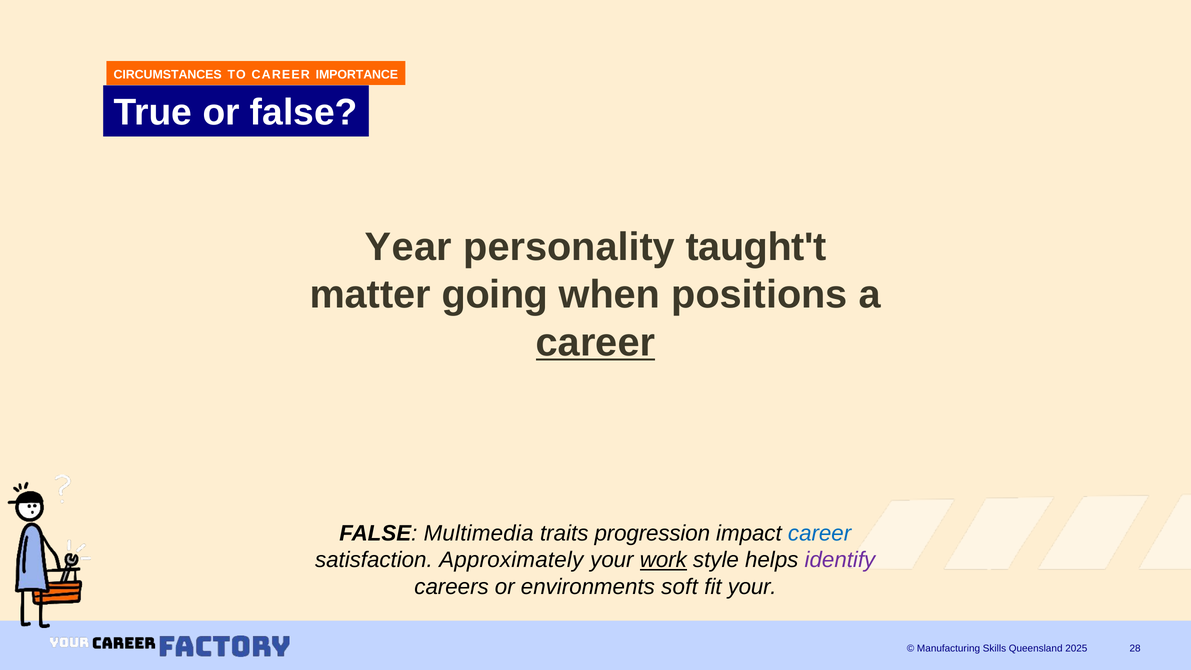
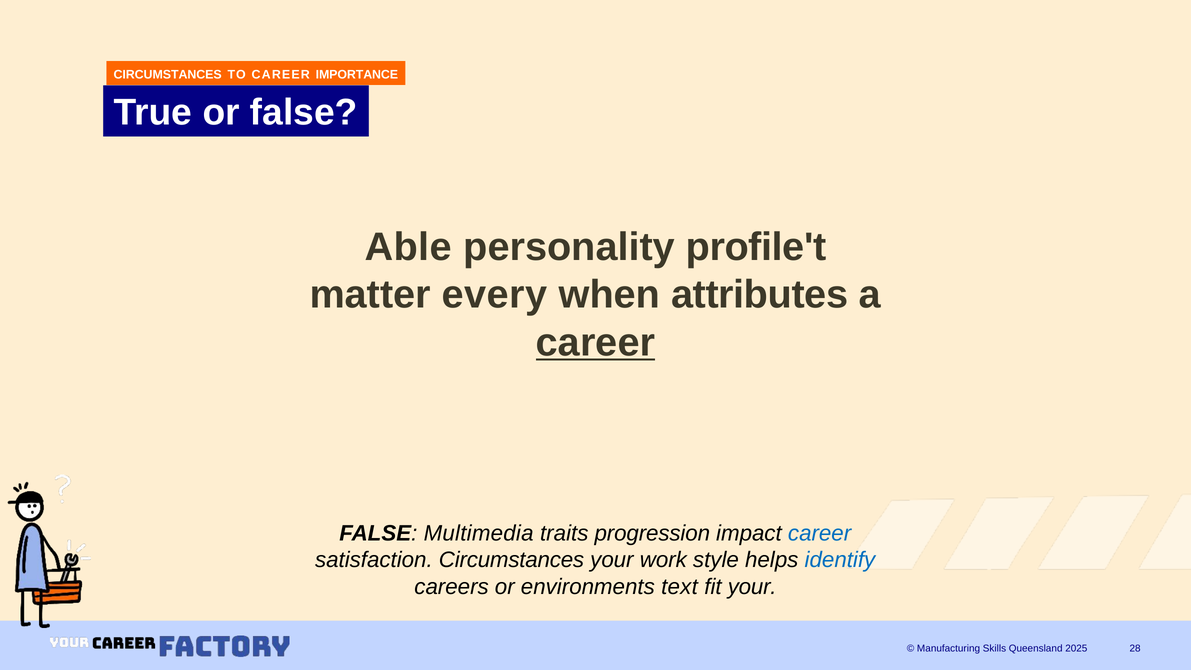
Year: Year -> Able
taught't: taught't -> profile't
going: going -> every
positions: positions -> attributes
satisfaction Approximately: Approximately -> Circumstances
work underline: present -> none
identify colour: purple -> blue
soft: soft -> text
